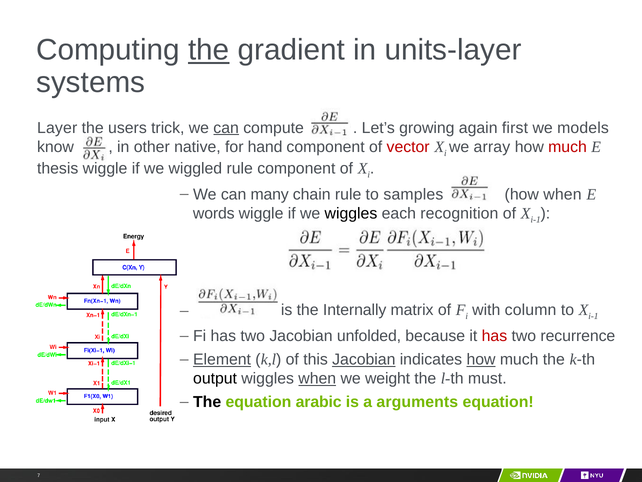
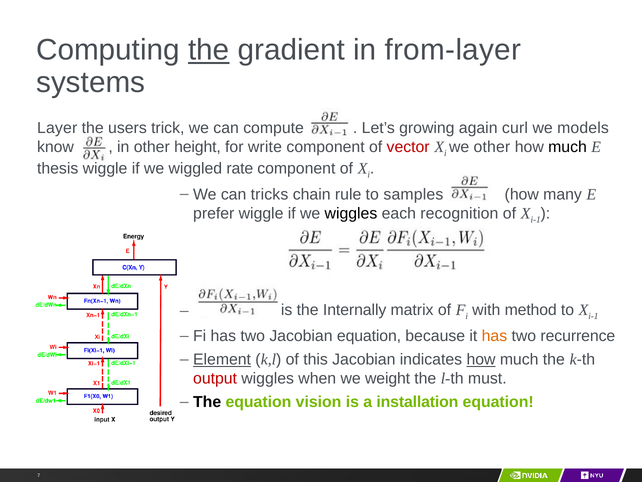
units-layer: units-layer -> from-layer
can at (226, 128) underline: present -> none
first: first -> curl
native: native -> height
hand: hand -> write
we array: array -> other
much at (568, 147) colour: red -> black
wiggled rule: rule -> rate
many: many -> tricks
how when: when -> many
words: words -> prefer
column: column -> method
Jacobian unfolded: unfolded -> equation
has at (494, 336) colour: red -> orange
Jacobian at (364, 359) underline: present -> none
output colour: black -> red
when at (317, 378) underline: present -> none
arabic: arabic -> vision
arguments: arguments -> installation
